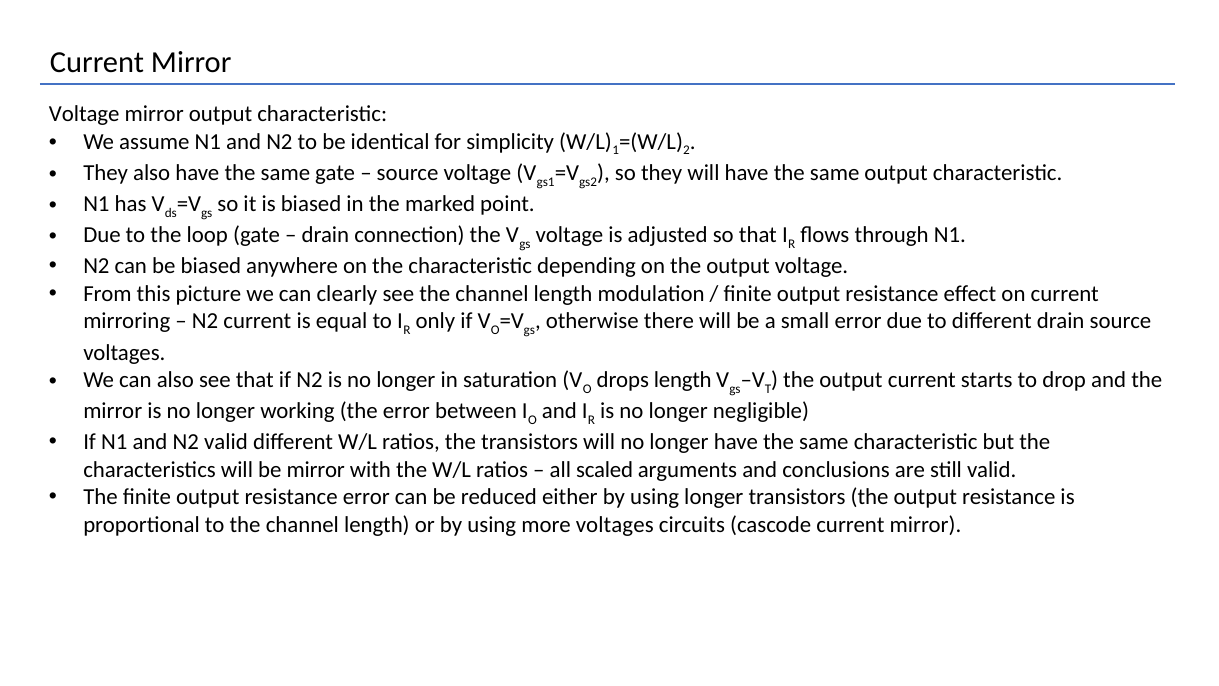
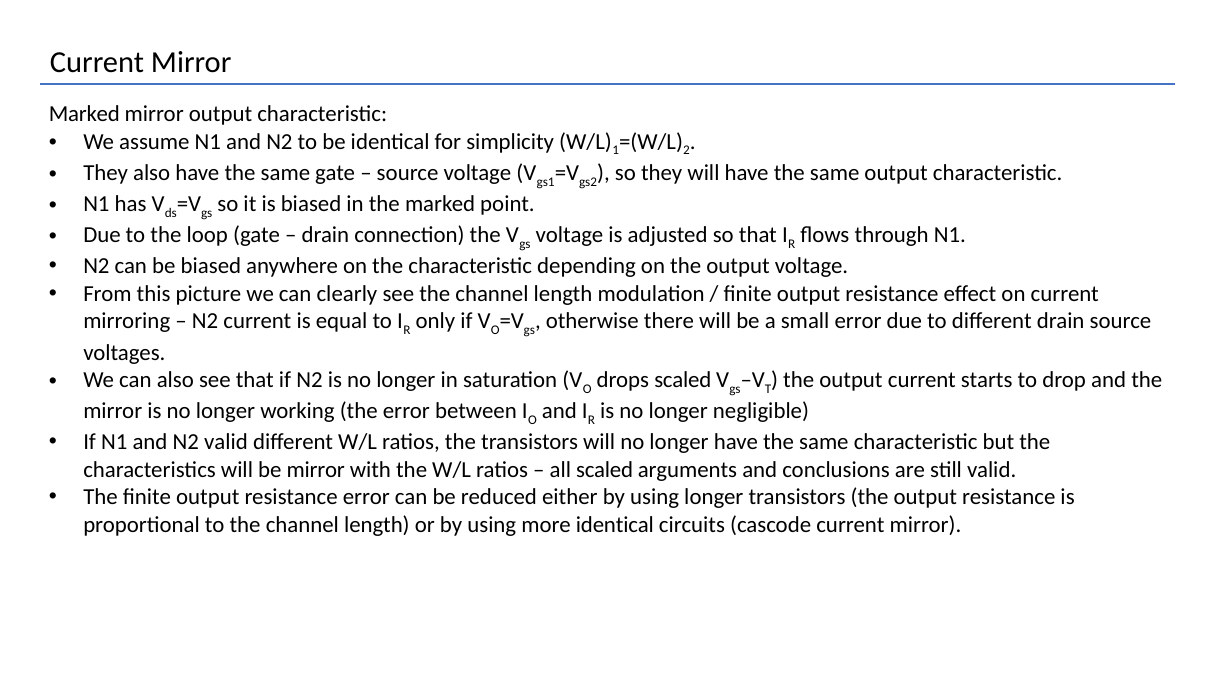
Voltage at (84, 114): Voltage -> Marked
drops length: length -> scaled
more voltages: voltages -> identical
